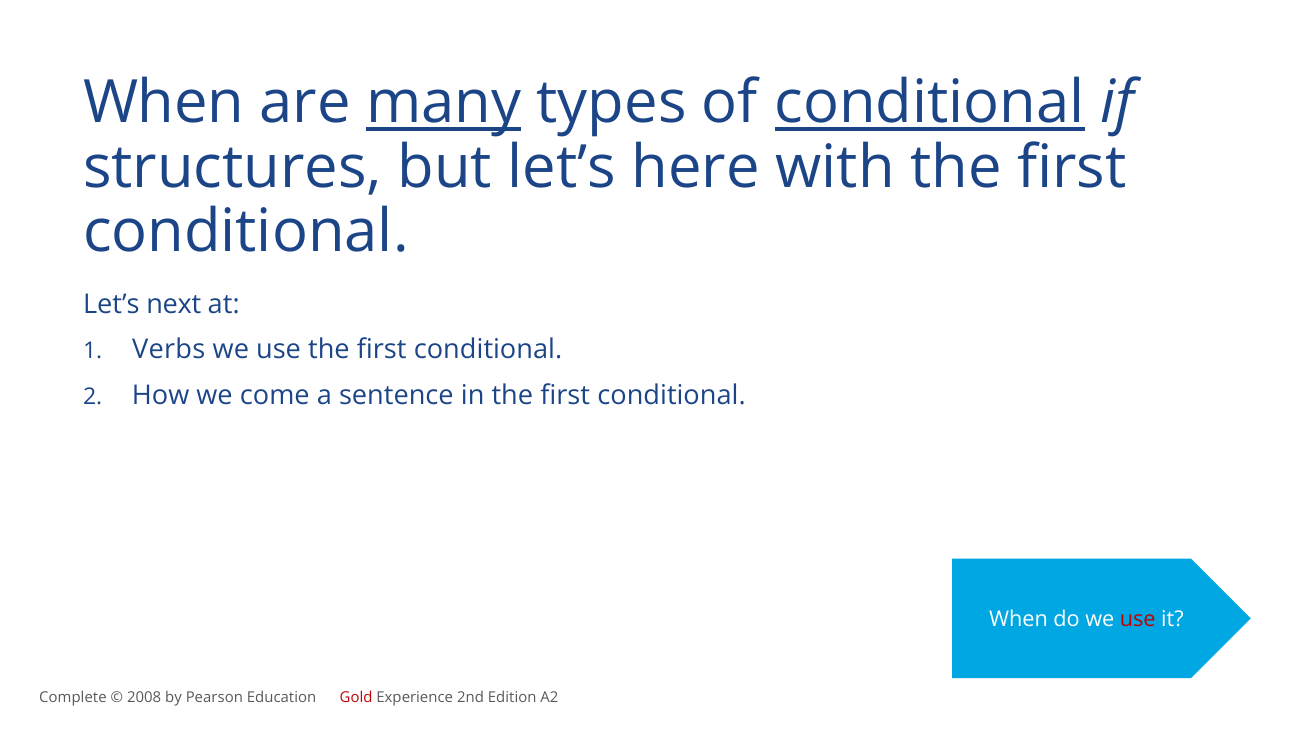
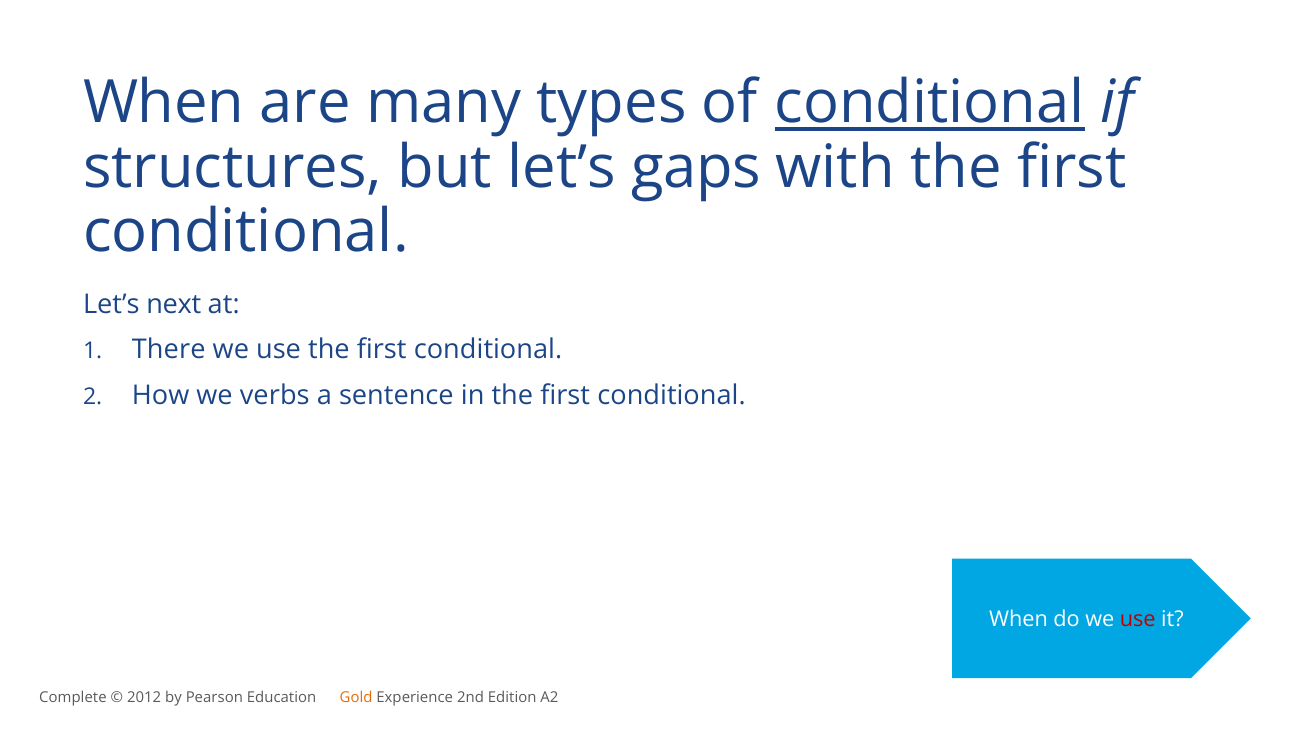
many underline: present -> none
here: here -> gaps
Verbs: Verbs -> There
come: come -> verbs
2008: 2008 -> 2012
Gold colour: red -> orange
